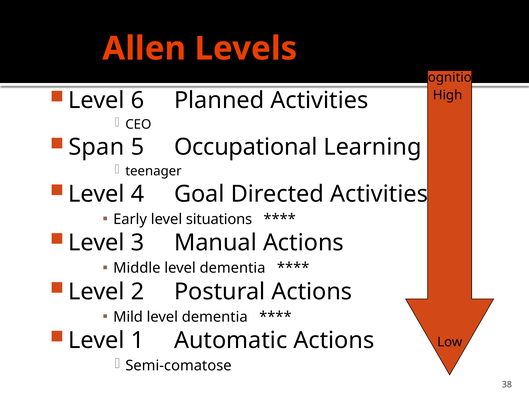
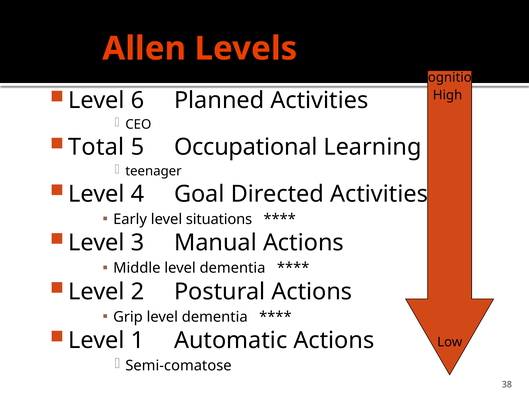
Span: Span -> Total
Mild: Mild -> Grip
